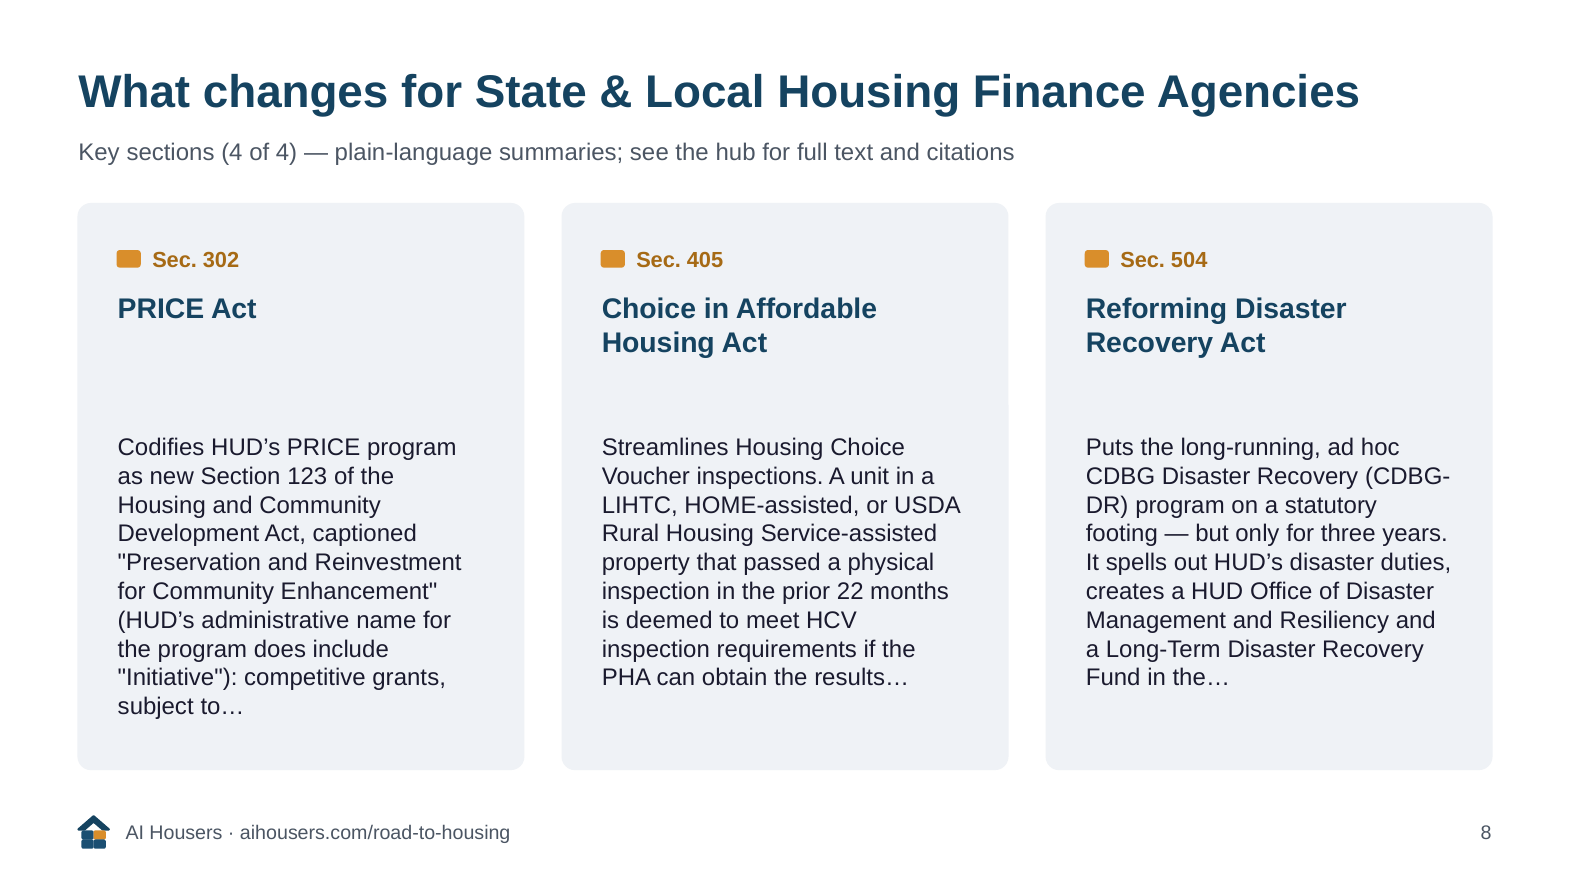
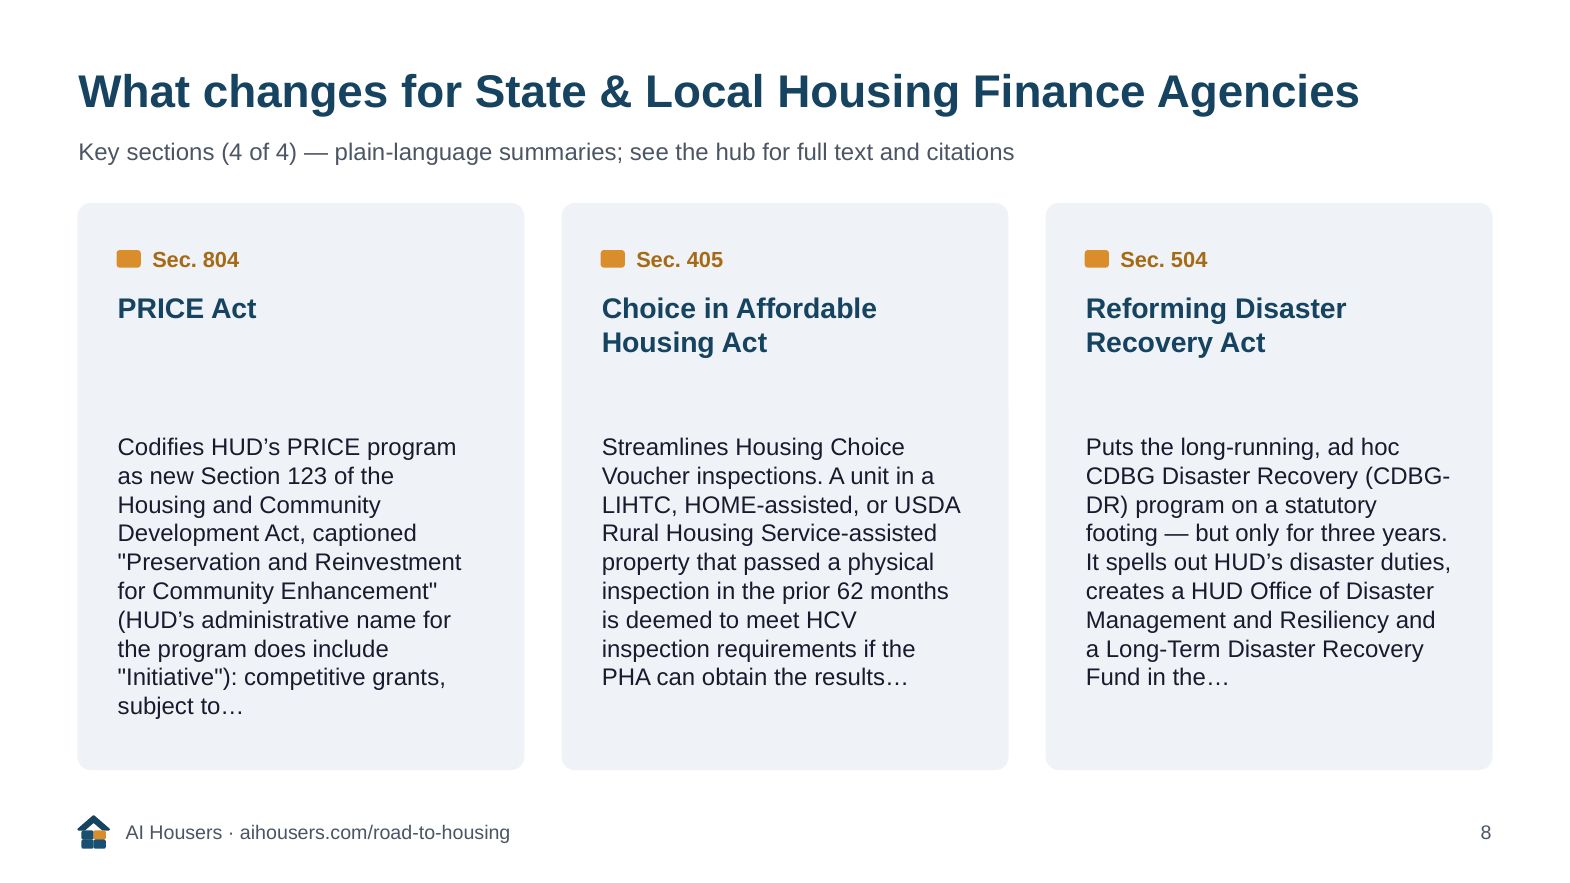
302: 302 -> 804
22: 22 -> 62
